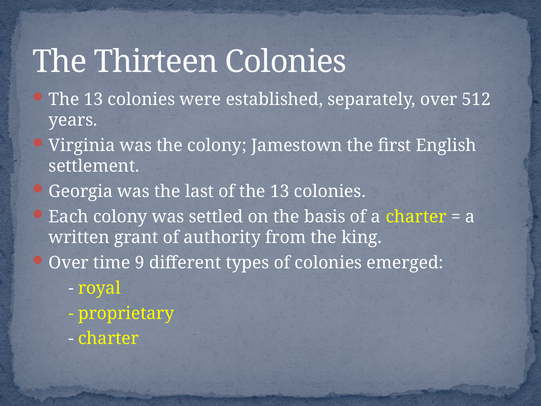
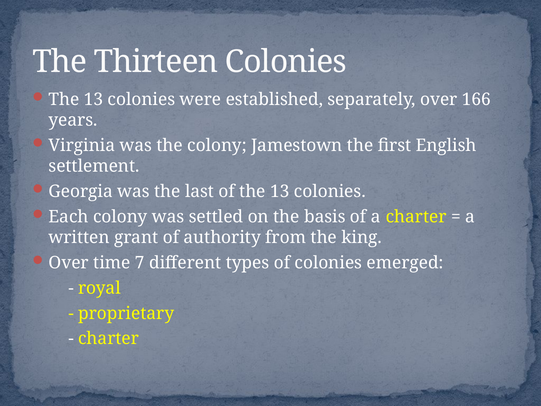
512: 512 -> 166
9: 9 -> 7
